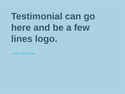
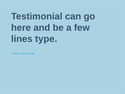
logo: logo -> type
